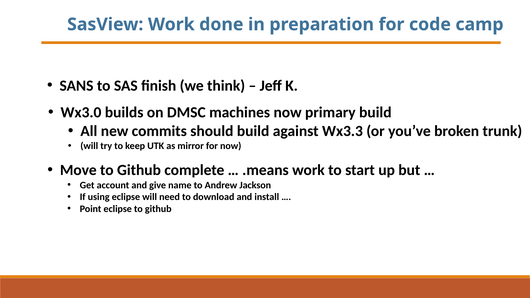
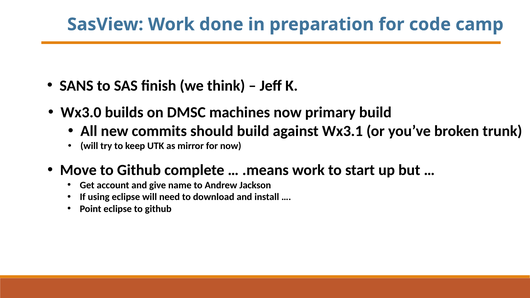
Wx3.3: Wx3.3 -> Wx3.1
